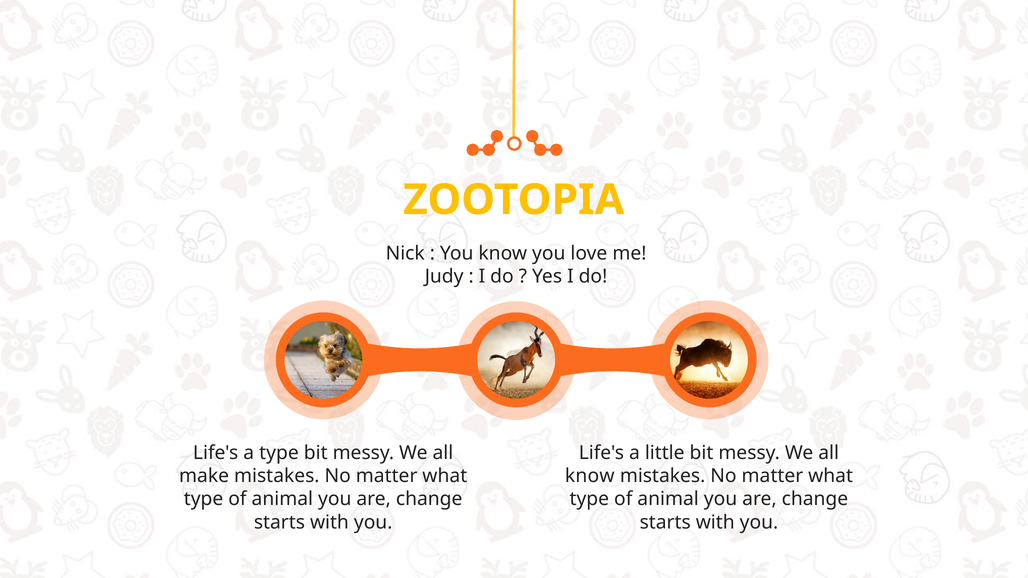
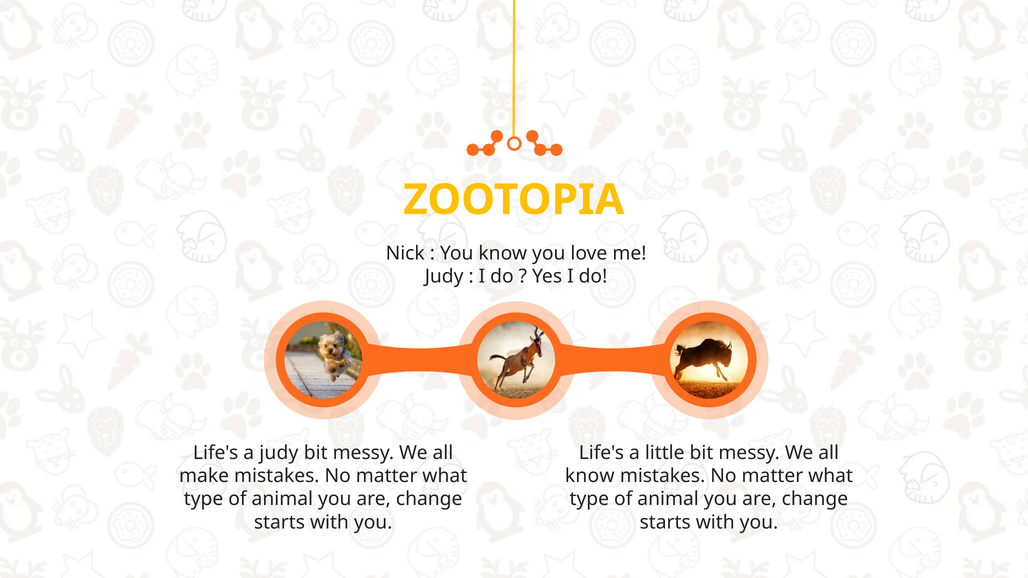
a type: type -> judy
